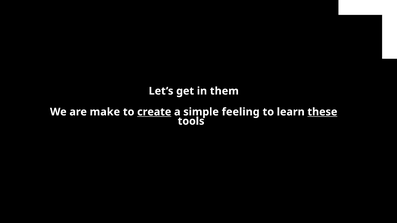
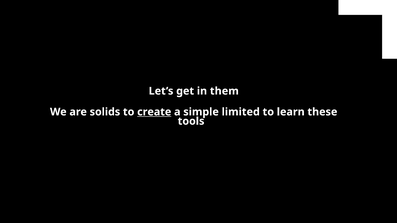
make: make -> solids
feeling: feeling -> limited
these underline: present -> none
